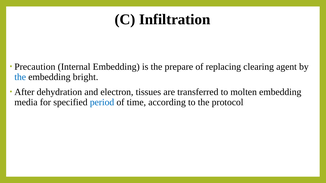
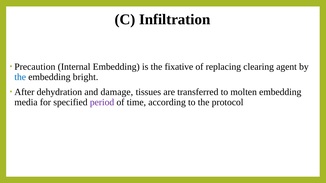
prepare: prepare -> fixative
electron: electron -> damage
period colour: blue -> purple
